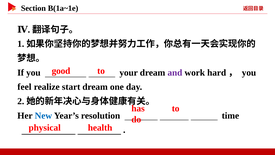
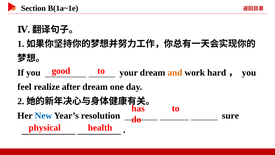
and colour: purple -> orange
start: start -> after
time: time -> sure
